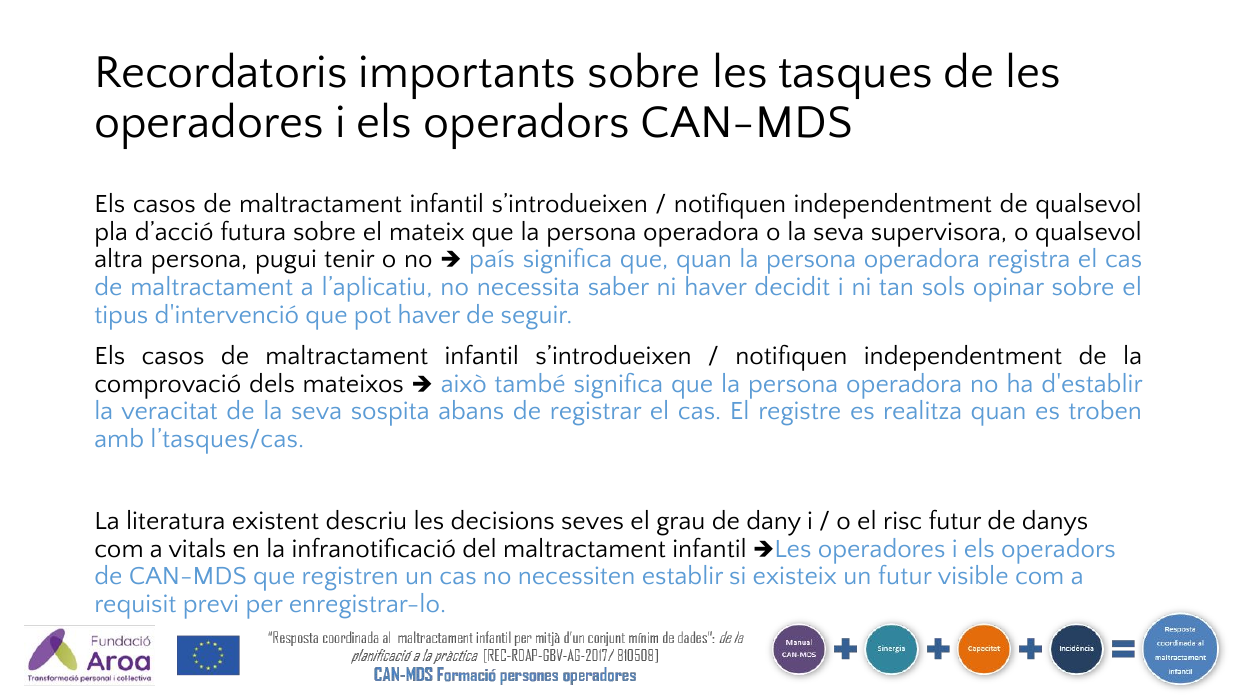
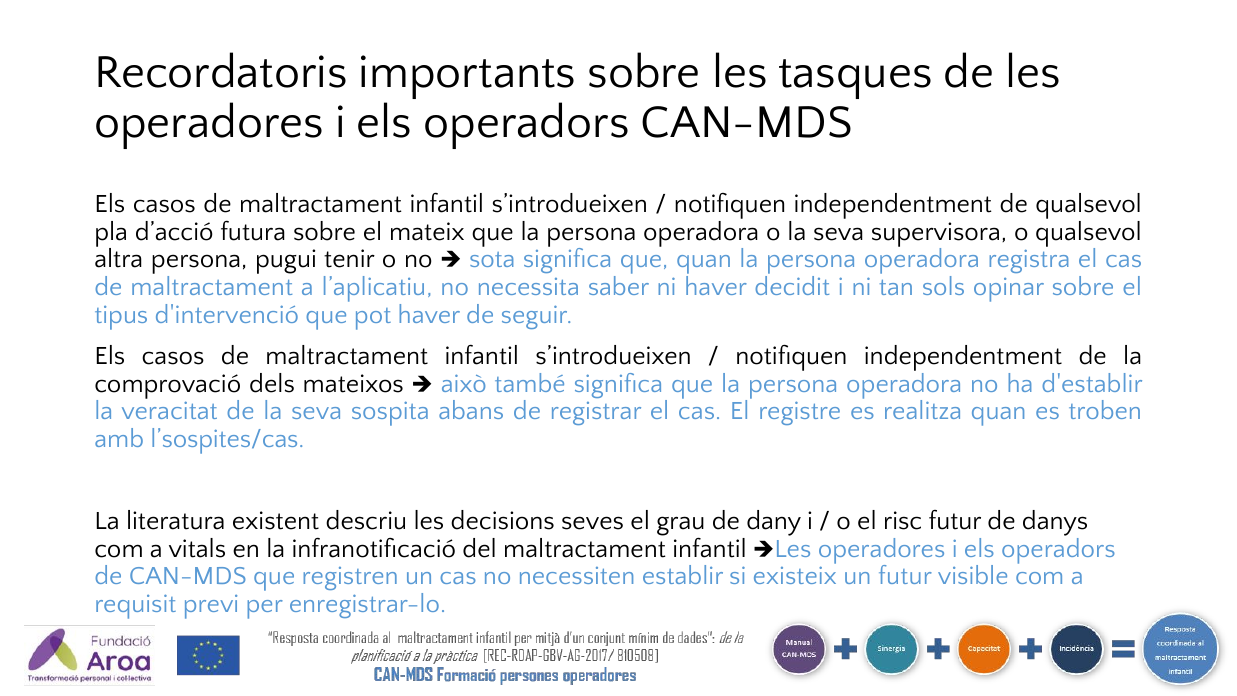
país: país -> sota
l’tasques/cas: l’tasques/cas -> l’sospites/cas
